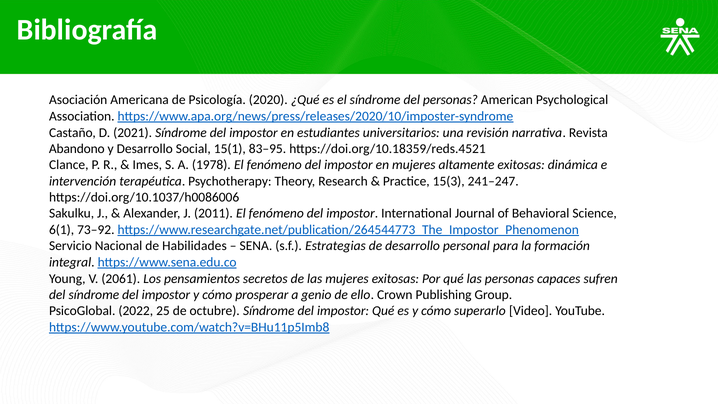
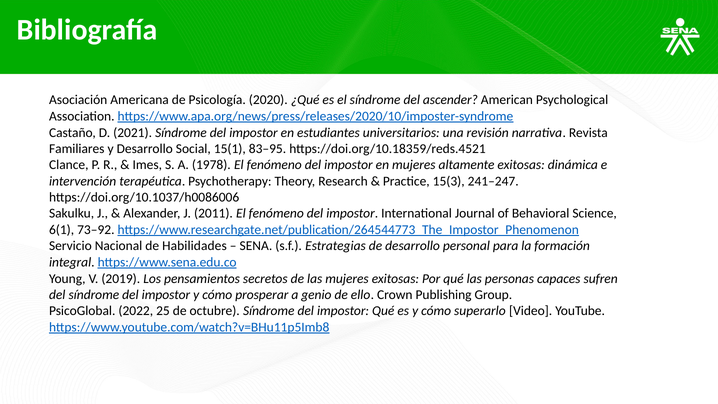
del personas: personas -> ascender
Abandono: Abandono -> Familiares
2061: 2061 -> 2019
